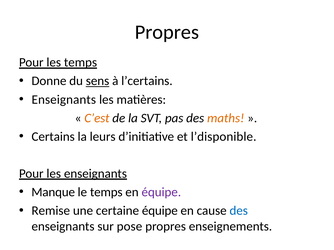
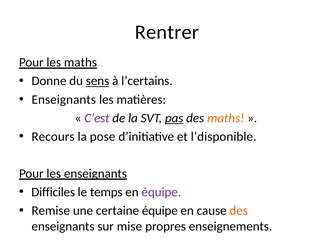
Propres at (167, 32): Propres -> Rentrer
les temps: temps -> maths
C’est colour: orange -> purple
pas underline: none -> present
Certains: Certains -> Recours
leurs: leurs -> pose
Manque: Manque -> Difficiles
des at (239, 211) colour: blue -> orange
pose: pose -> mise
